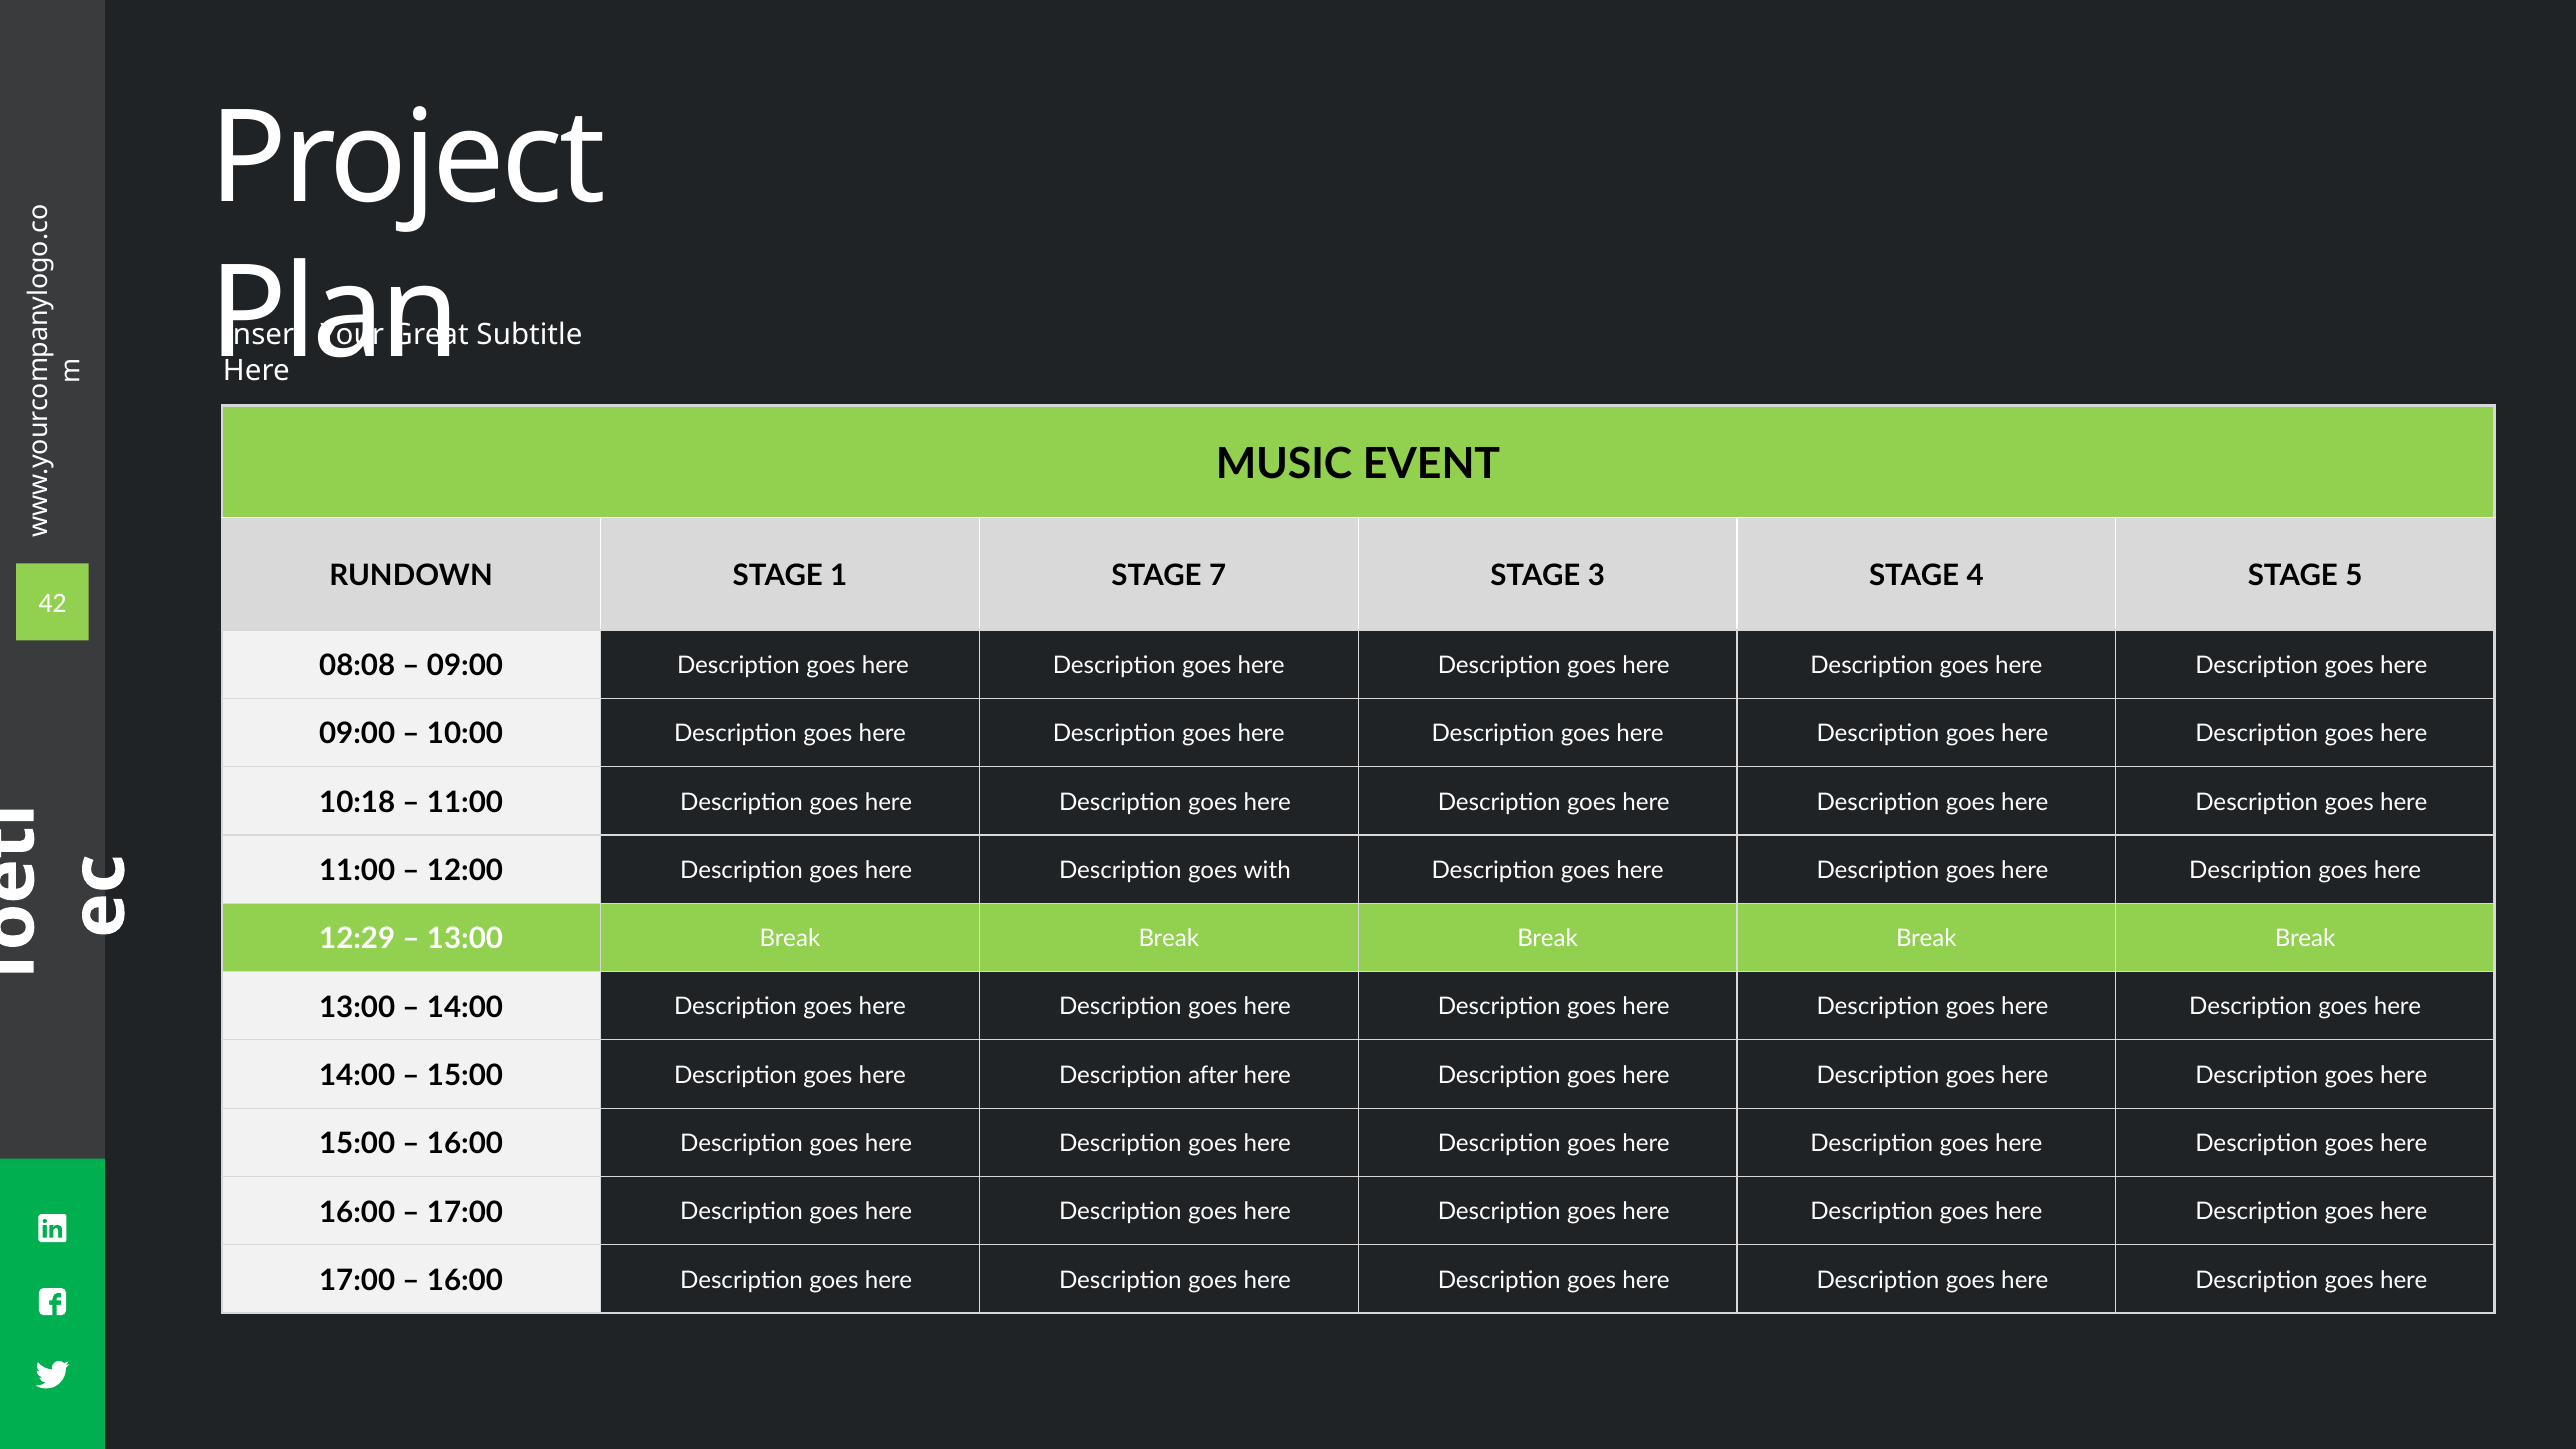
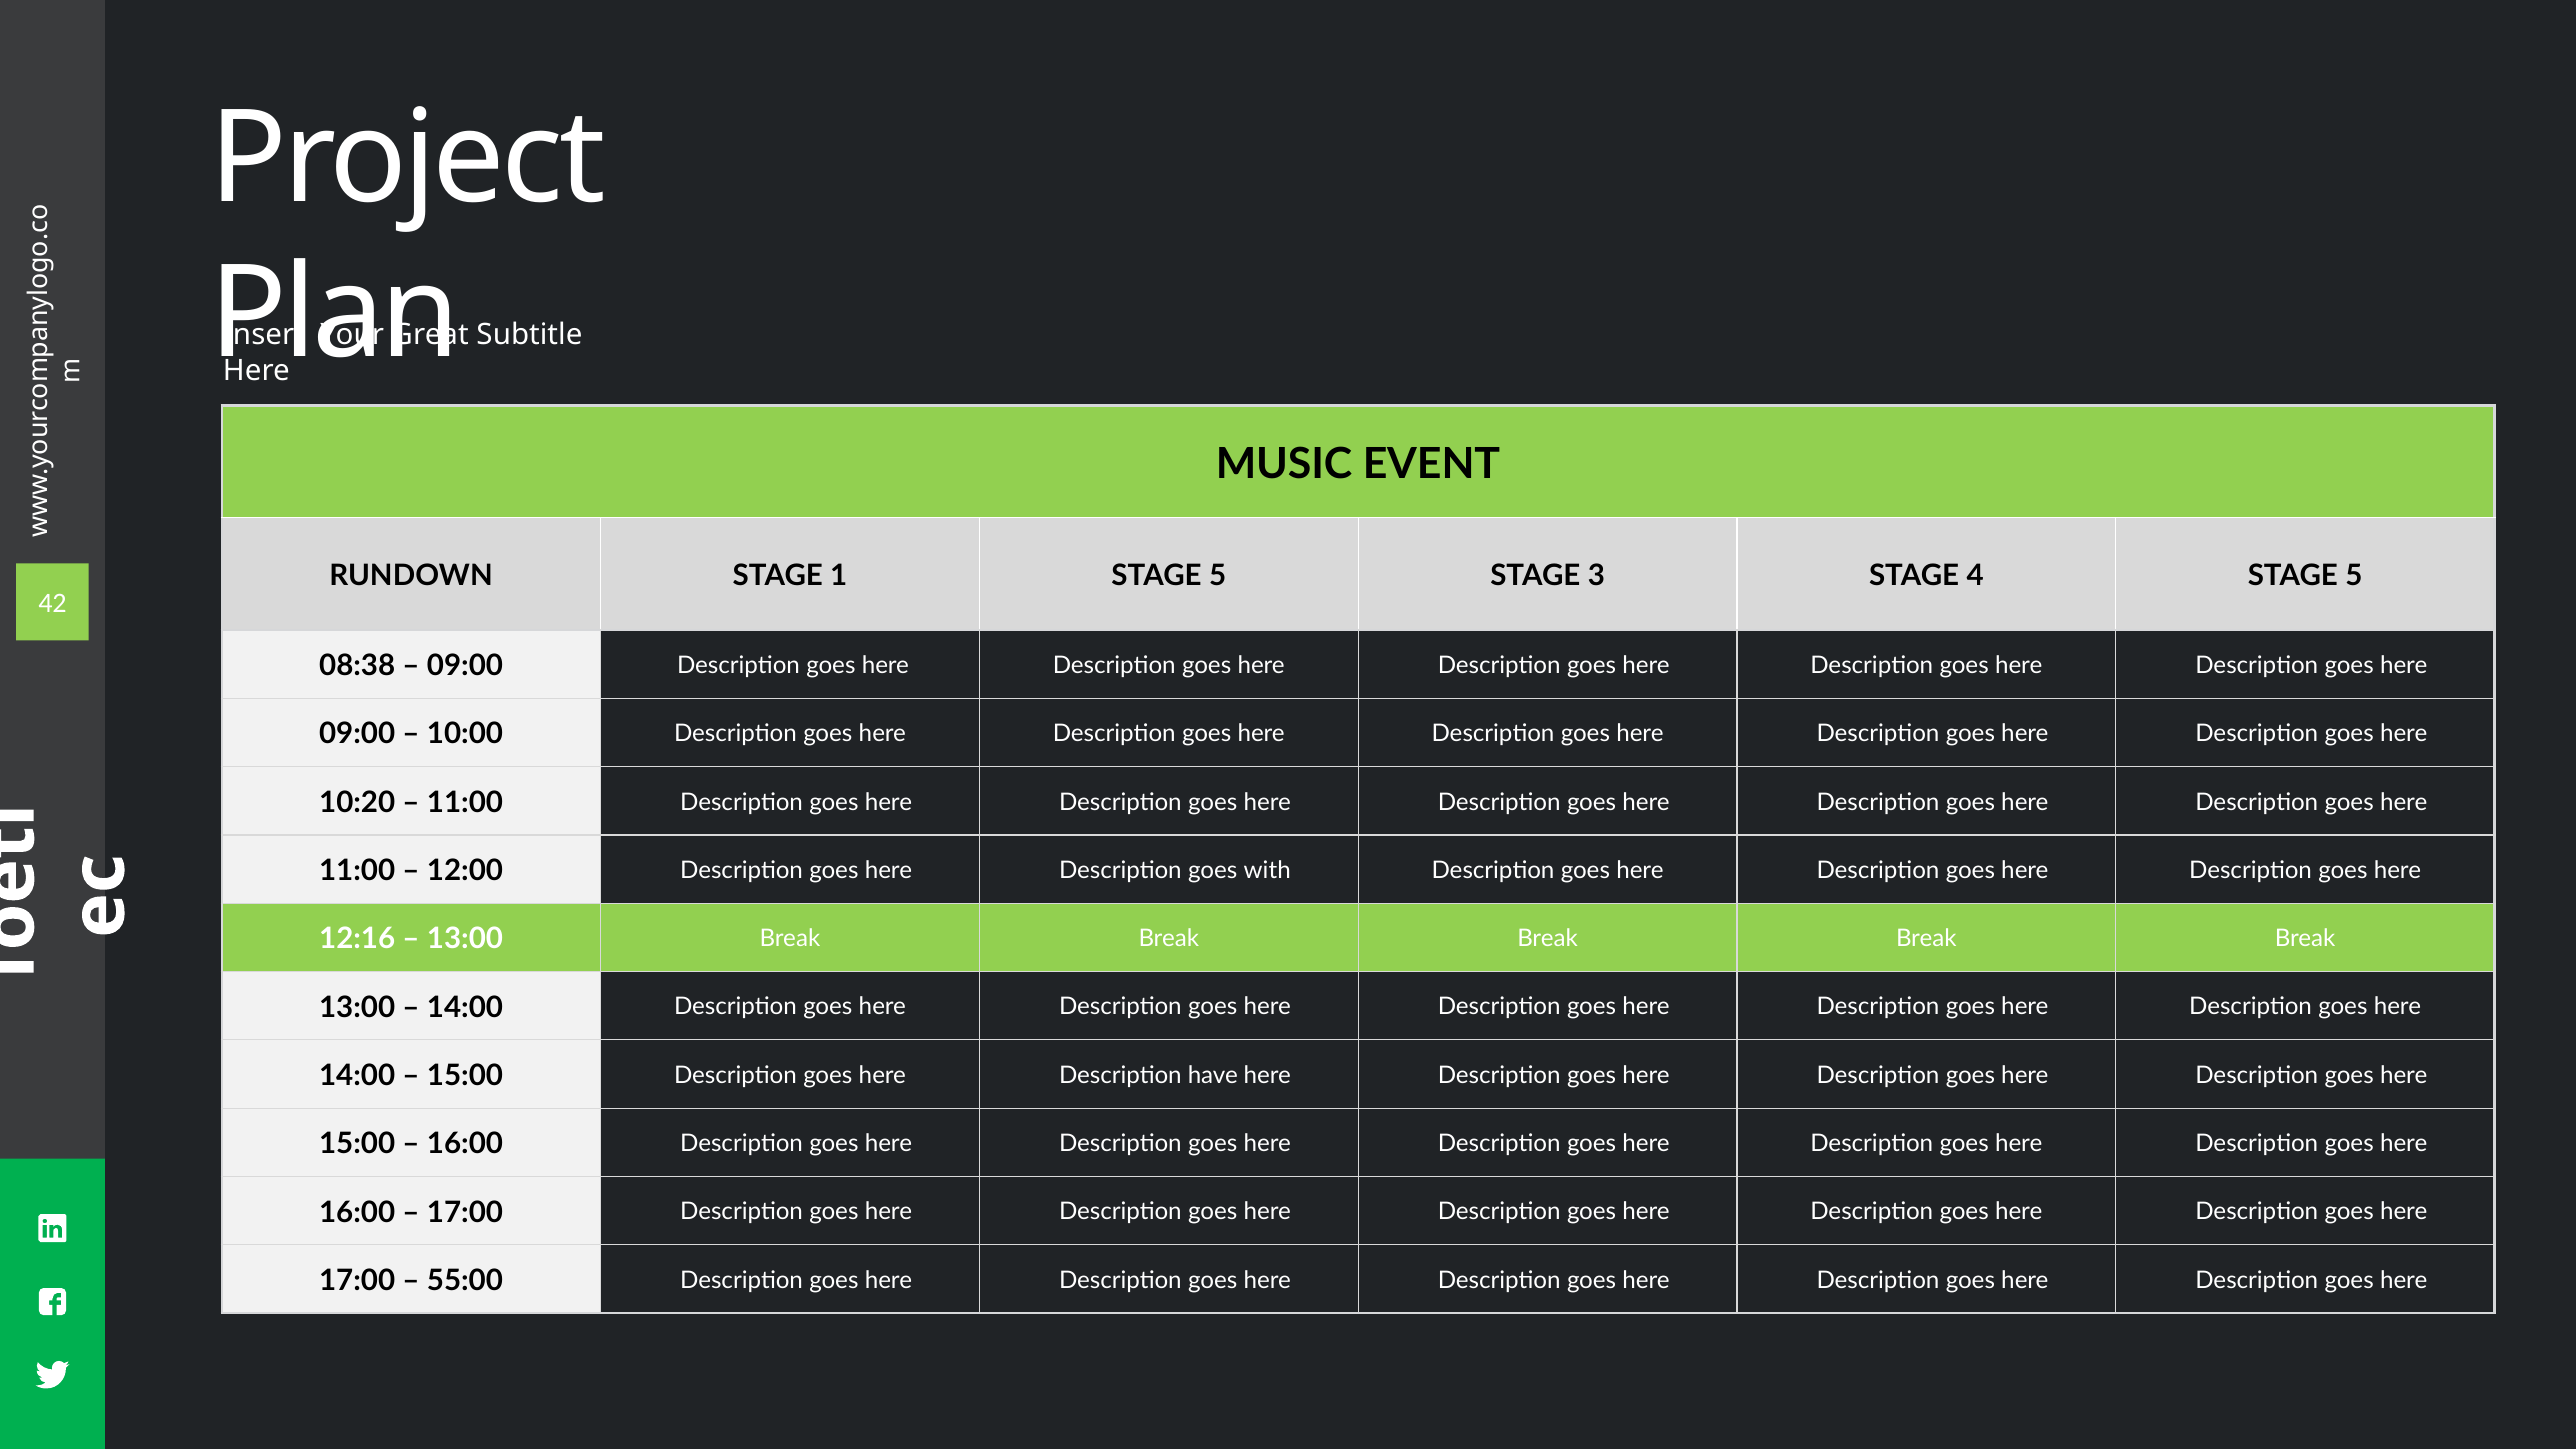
1 STAGE 7: 7 -> 5
08:08: 08:08 -> 08:38
10:18: 10:18 -> 10:20
12:29: 12:29 -> 12:16
after: after -> have
16:00 at (465, 1281): 16:00 -> 55:00
